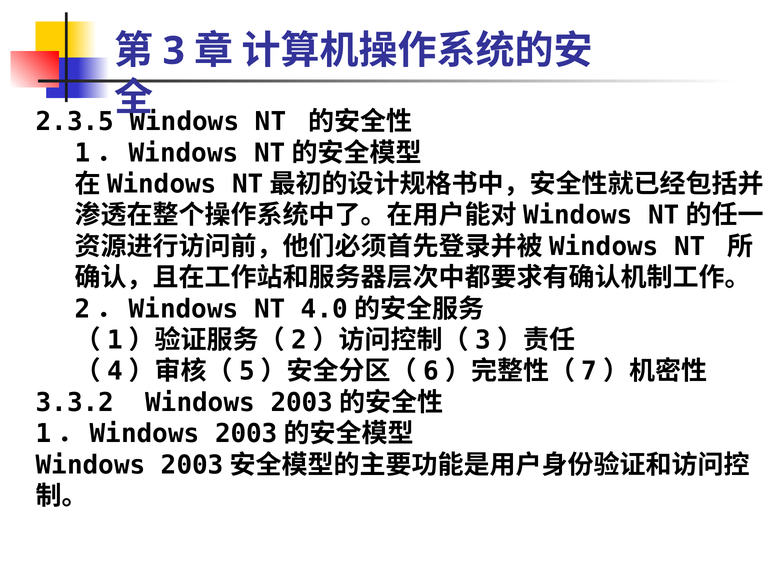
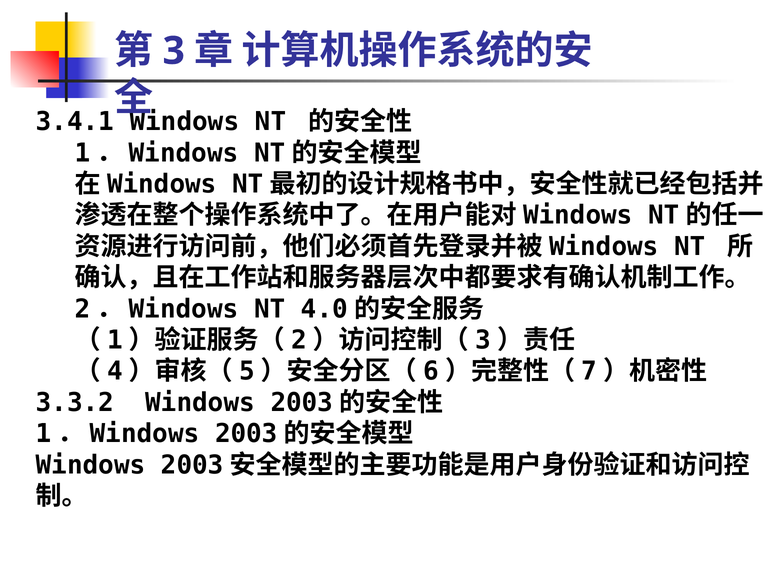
2.3.5: 2.3.5 -> 3.4.1
